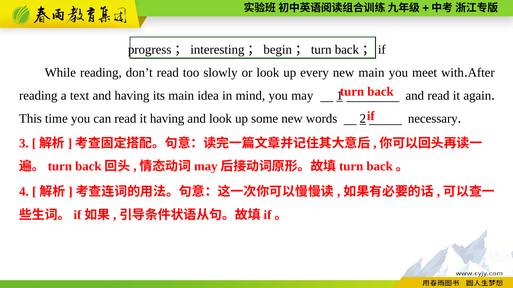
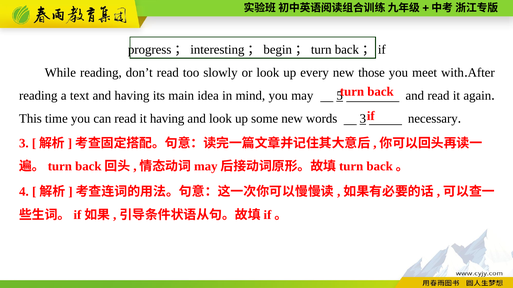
new main: main -> those
1: 1 -> 5
words 2: 2 -> 3
